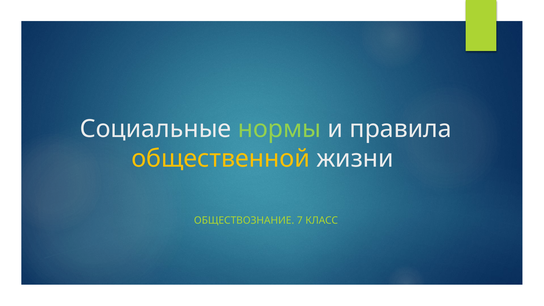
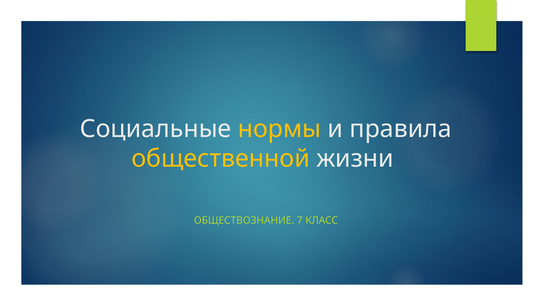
нормы colour: light green -> yellow
